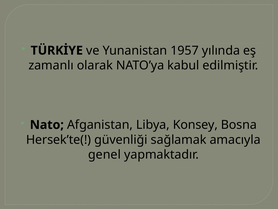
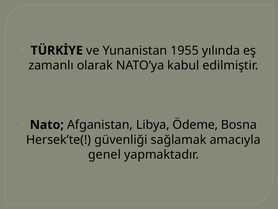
1957: 1957 -> 1955
Konsey: Konsey -> Ödeme
